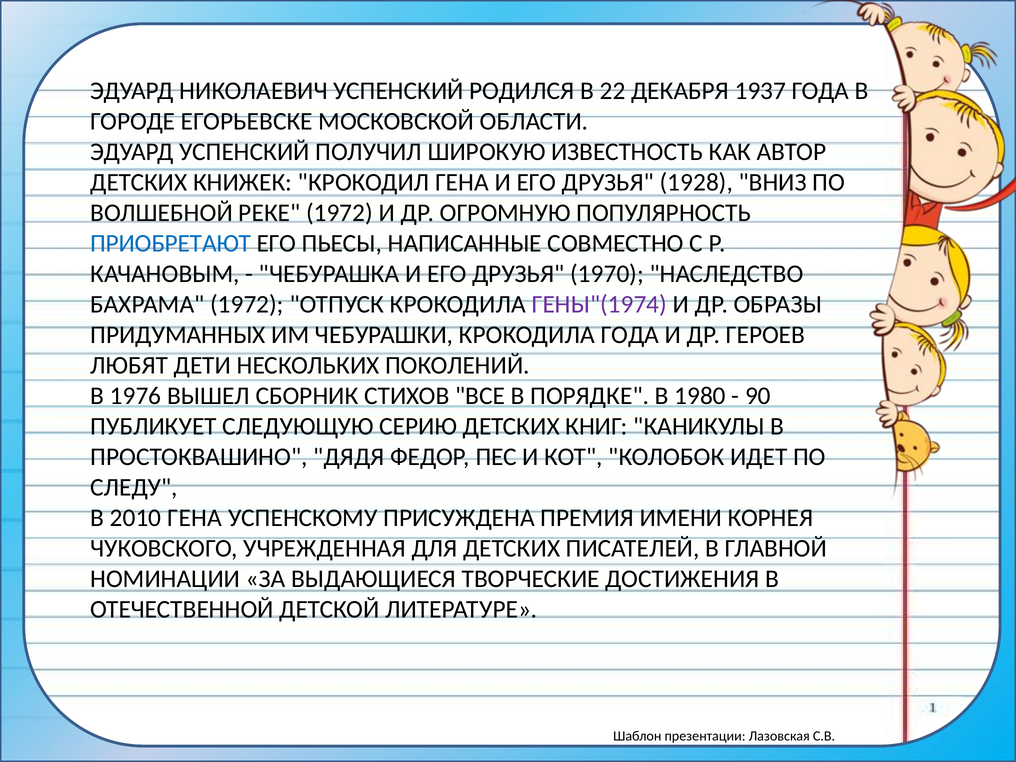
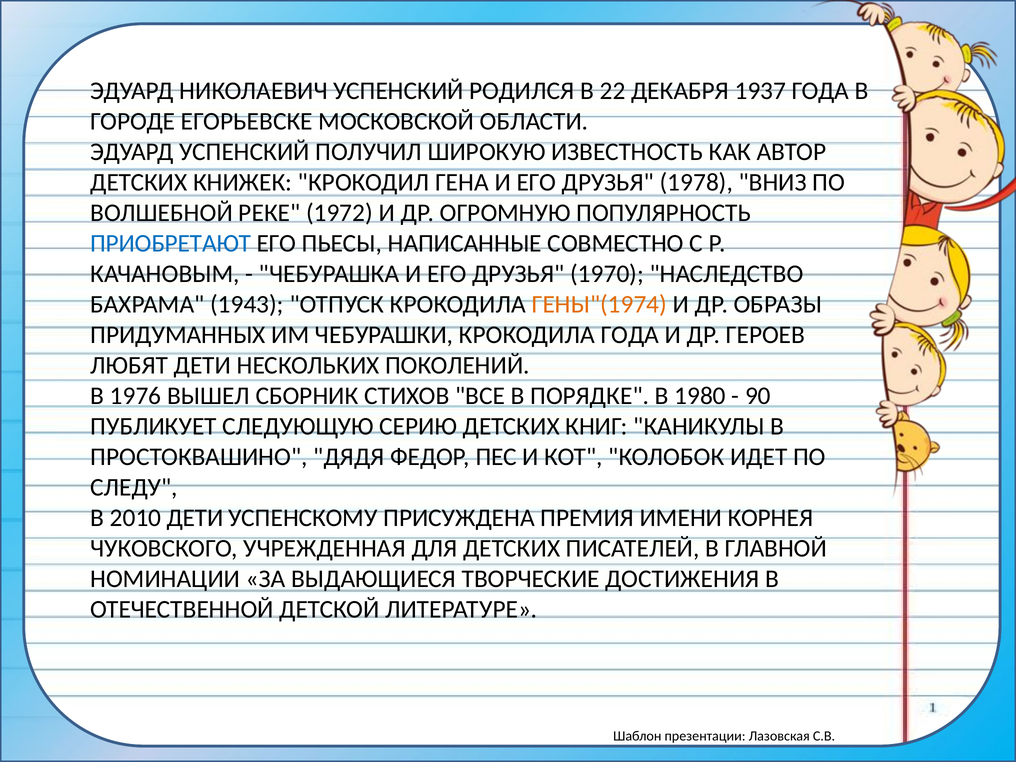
1928: 1928 -> 1978
БАХРАМА 1972: 1972 -> 1943
ГЕНЫ"(1974 colour: purple -> orange
2010 ГЕНА: ГЕНА -> ДЕТИ
